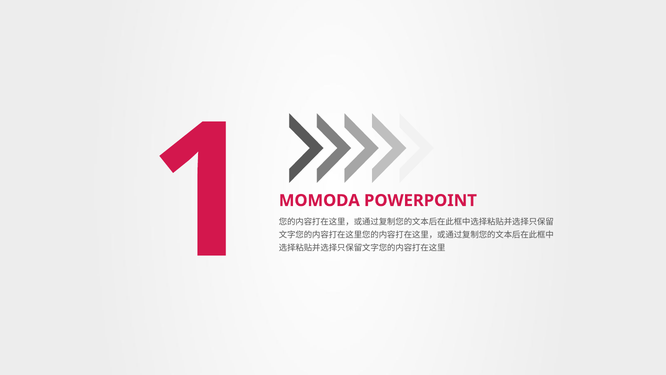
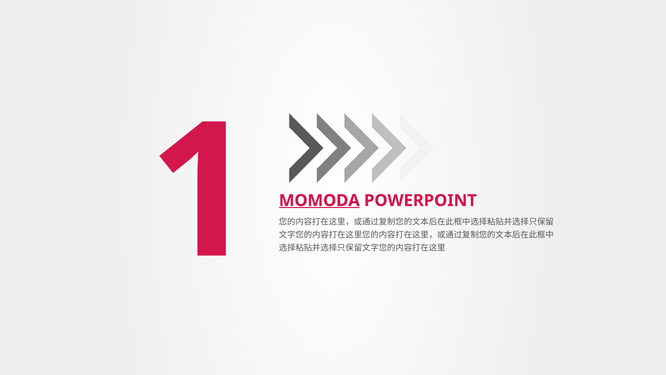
MOMODA underline: none -> present
